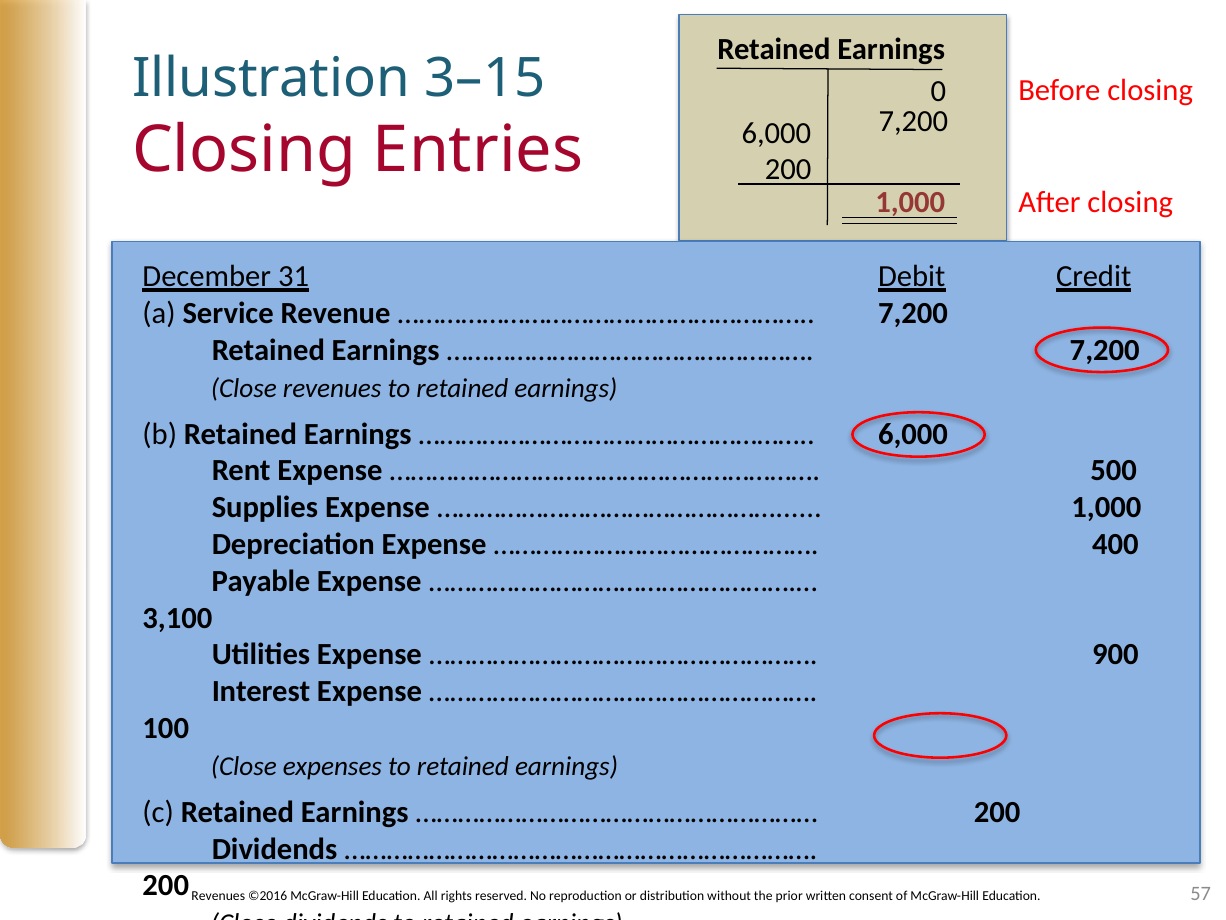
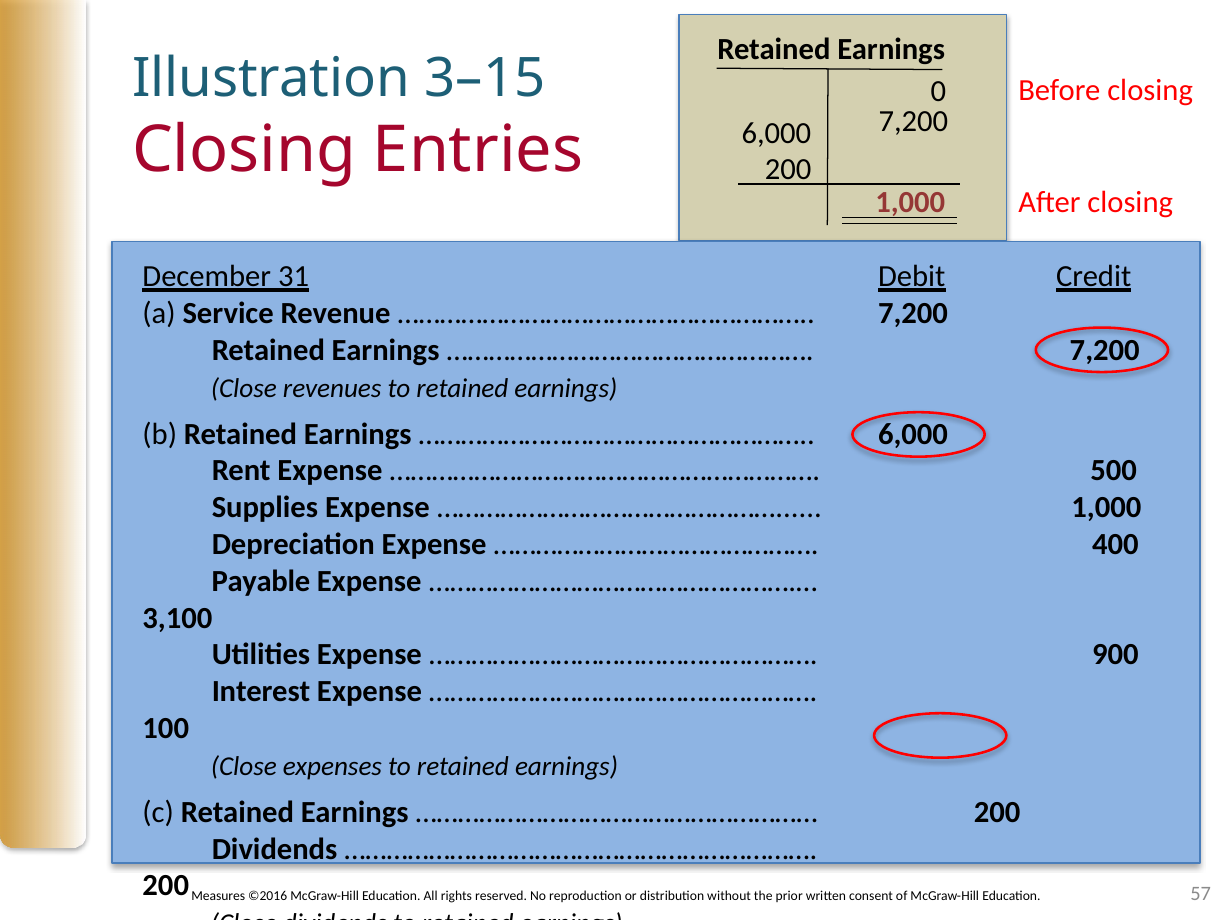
Revenues at (218, 895): Revenues -> Measures
